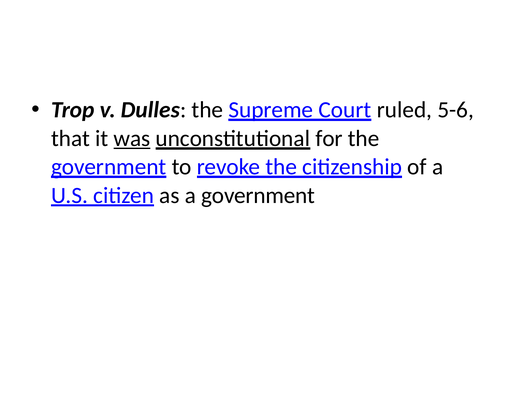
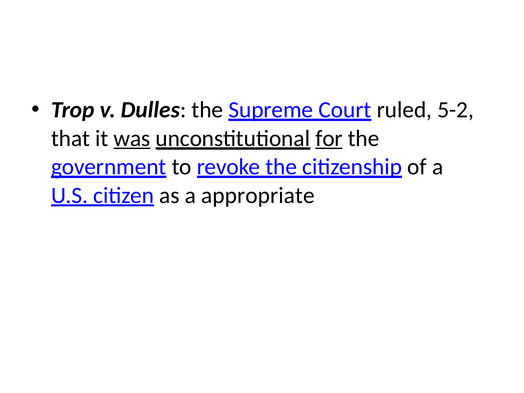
5-6: 5-6 -> 5-2
for underline: none -> present
a government: government -> appropriate
